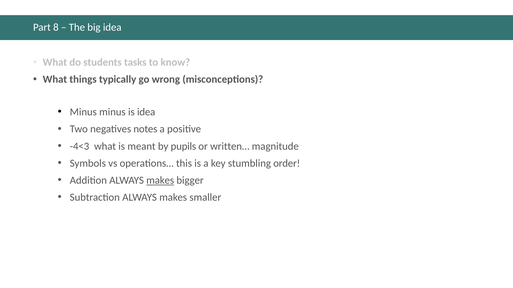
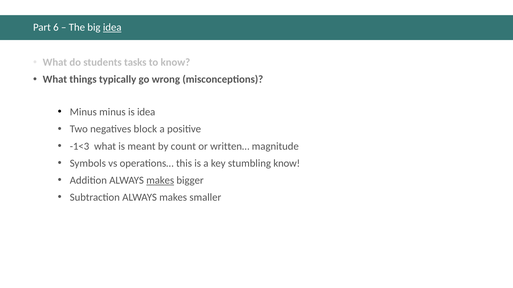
8: 8 -> 6
idea at (112, 27) underline: none -> present
notes: notes -> block
-4<3: -4<3 -> -1<3
pupils: pupils -> count
stumbling order: order -> know
